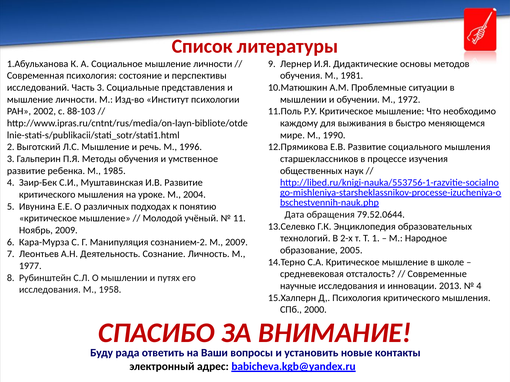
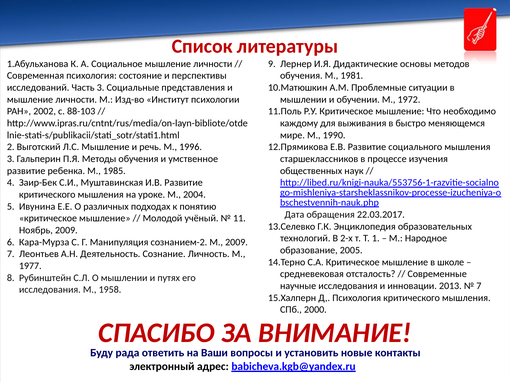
79.52.0644: 79.52.0644 -> 22.03.2017
4 at (479, 286): 4 -> 7
